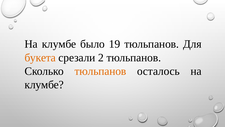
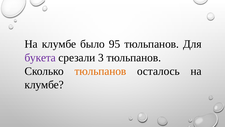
19: 19 -> 95
букета colour: orange -> purple
2: 2 -> 3
